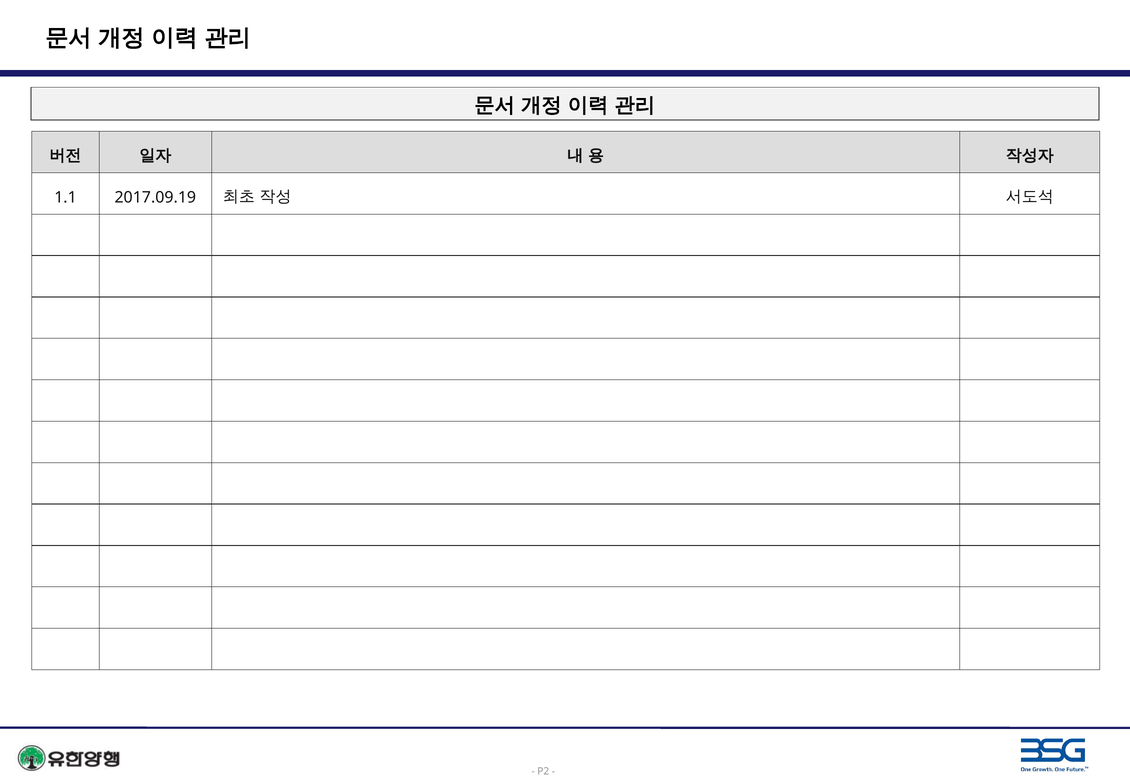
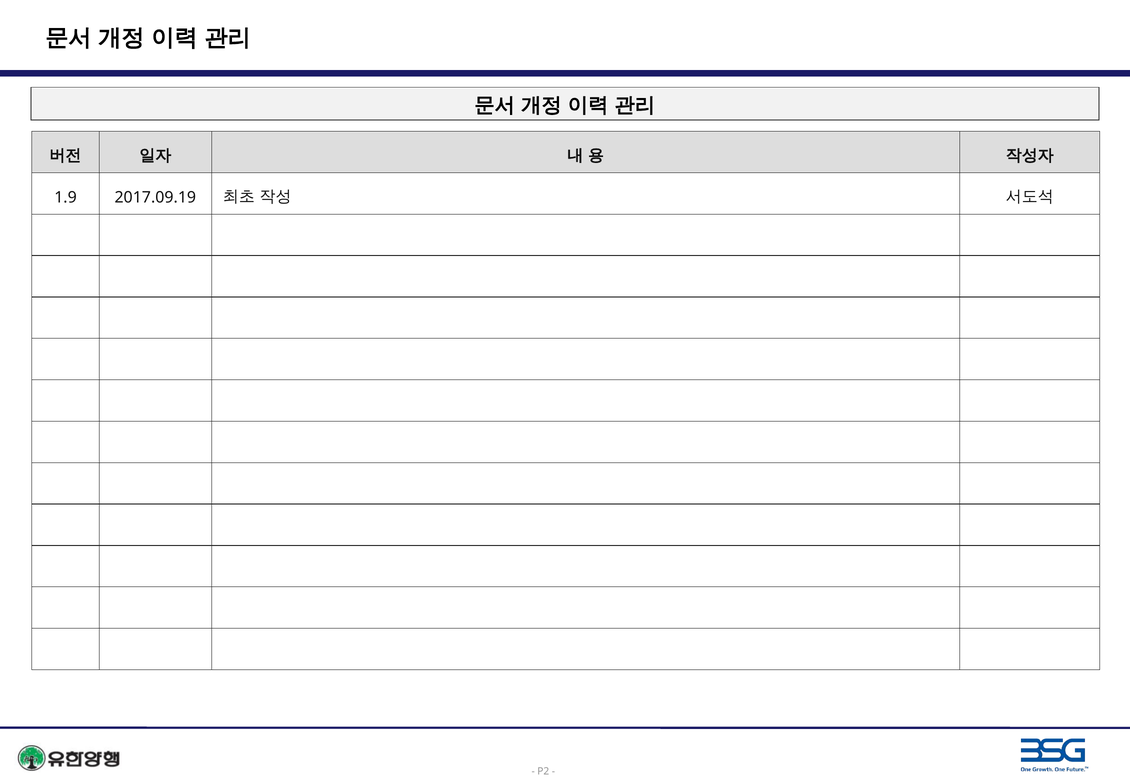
1.1: 1.1 -> 1.9
